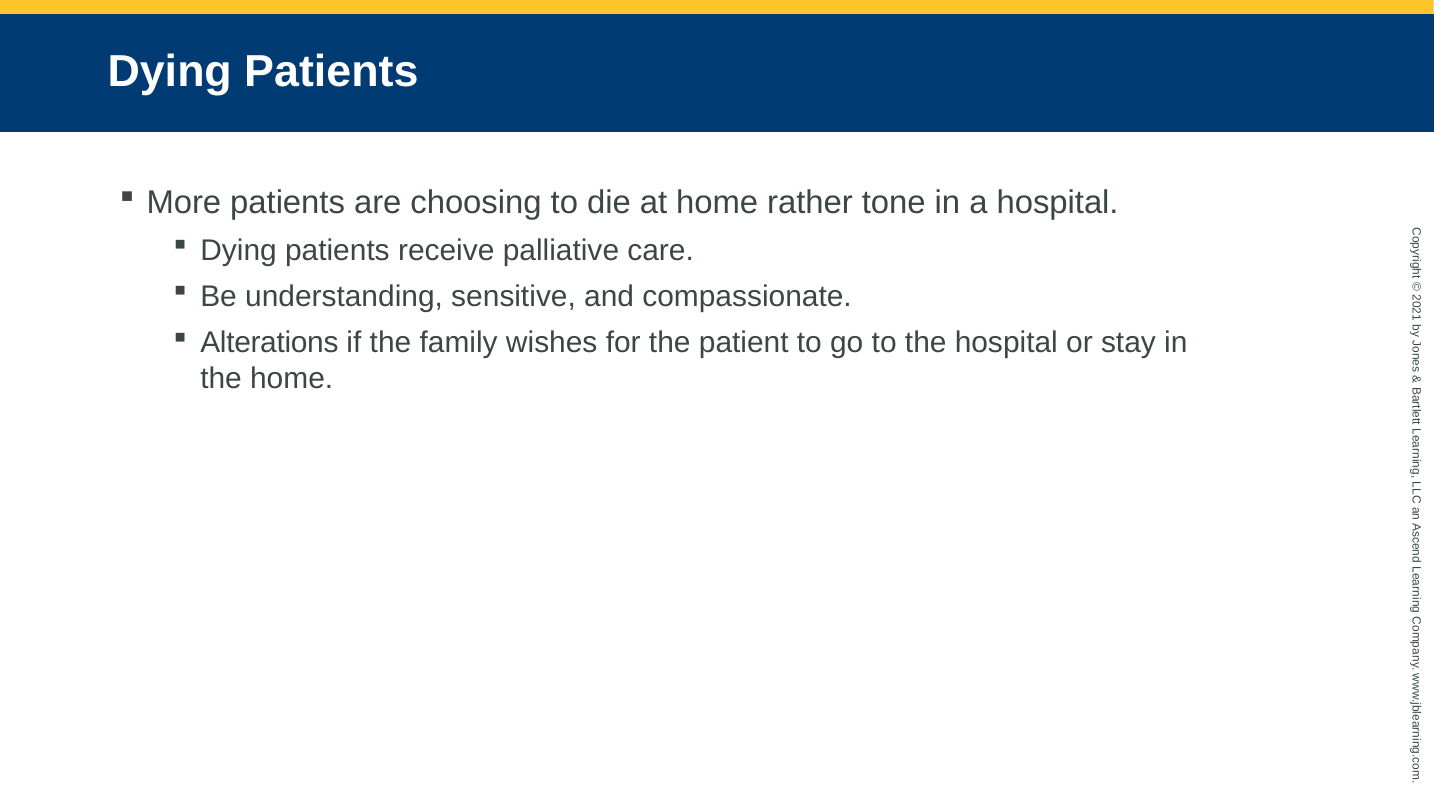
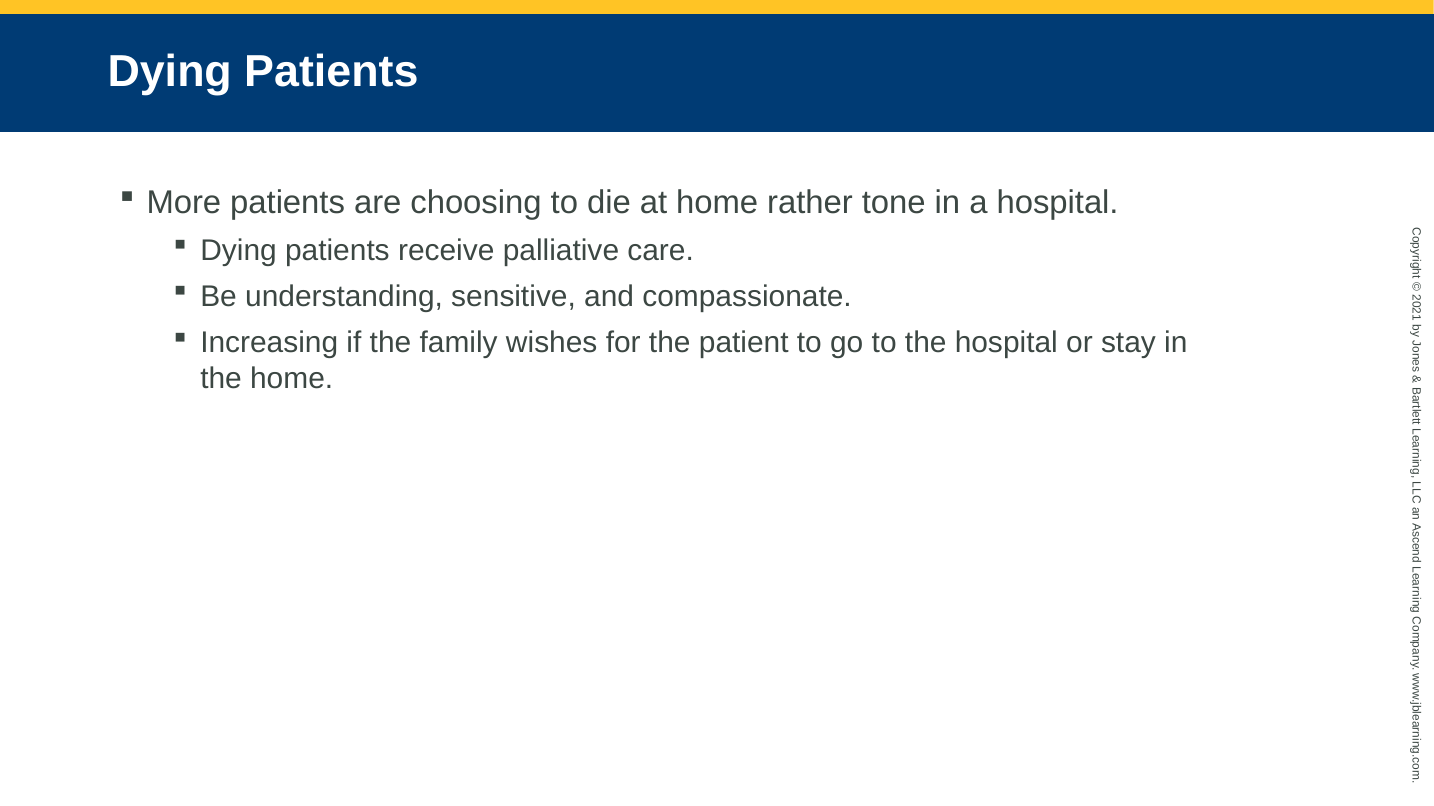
Alterations: Alterations -> Increasing
